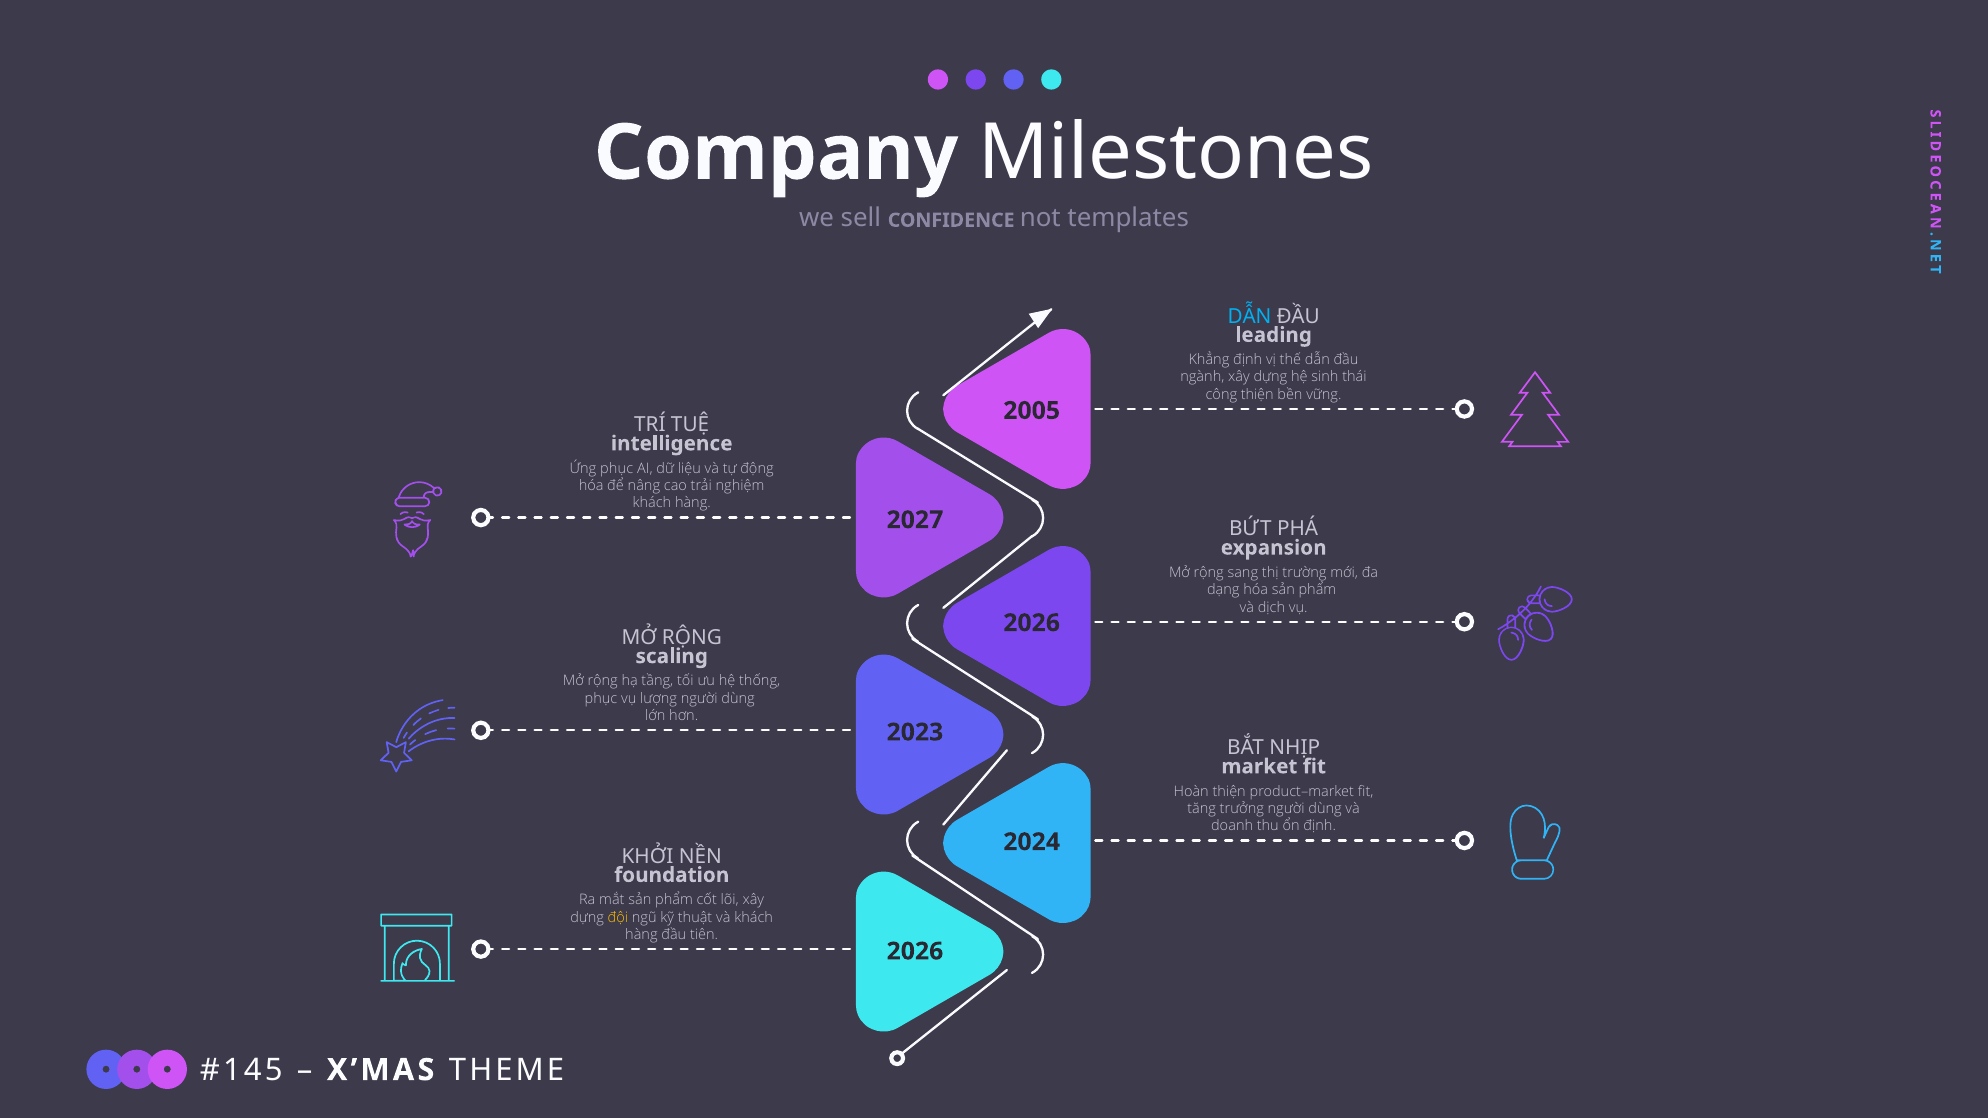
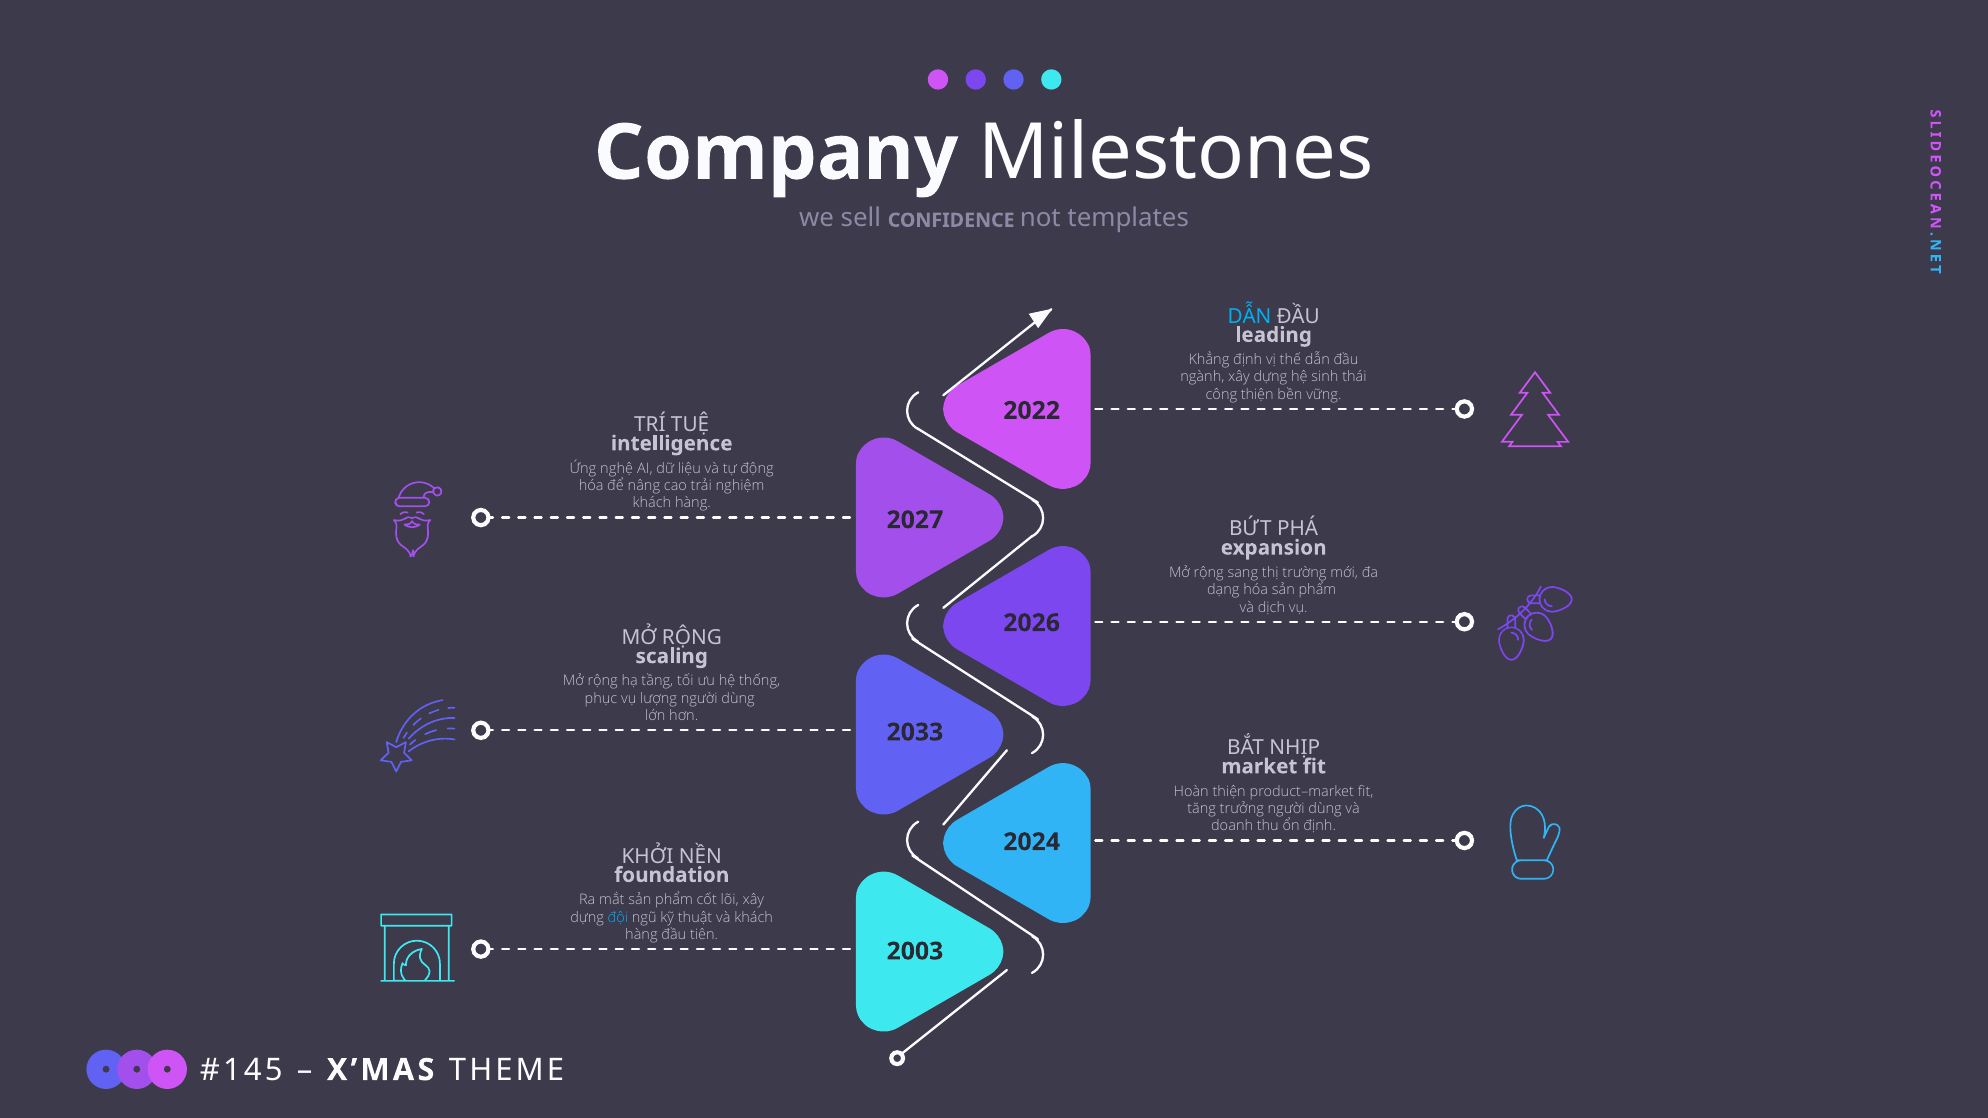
2005: 2005 -> 2022
Ứng phục: phục -> nghệ
2023: 2023 -> 2033
đội colour: yellow -> light blue
2026 at (915, 951): 2026 -> 2003
